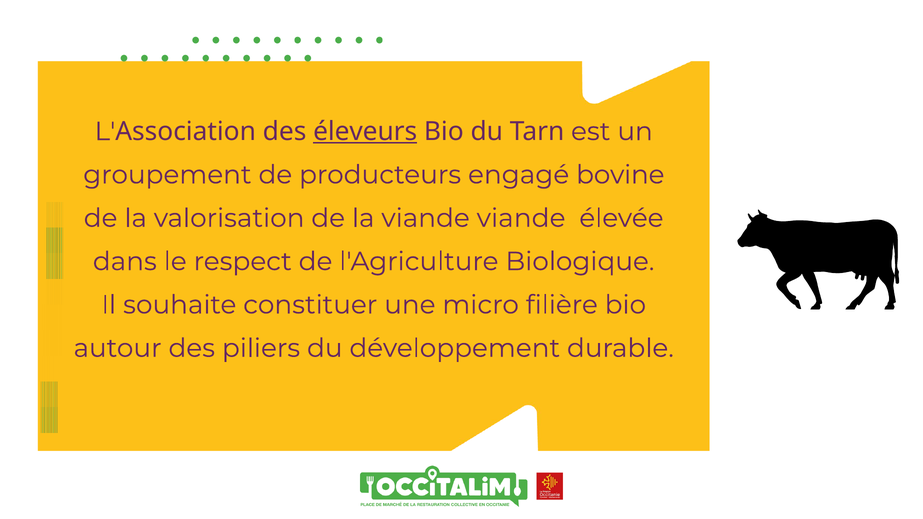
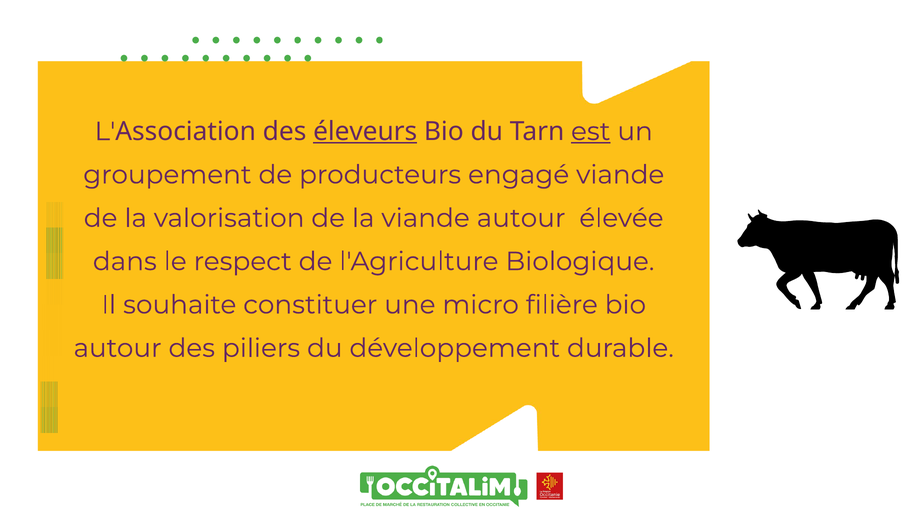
est underline: none -> present
engagé bovine: bovine -> viande
viande viande: viande -> autour
